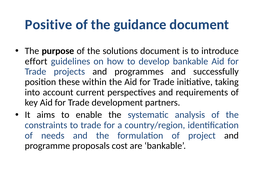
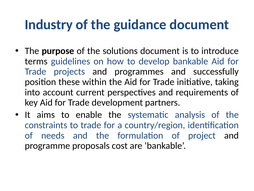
Positive: Positive -> Industry
effort: effort -> terms
